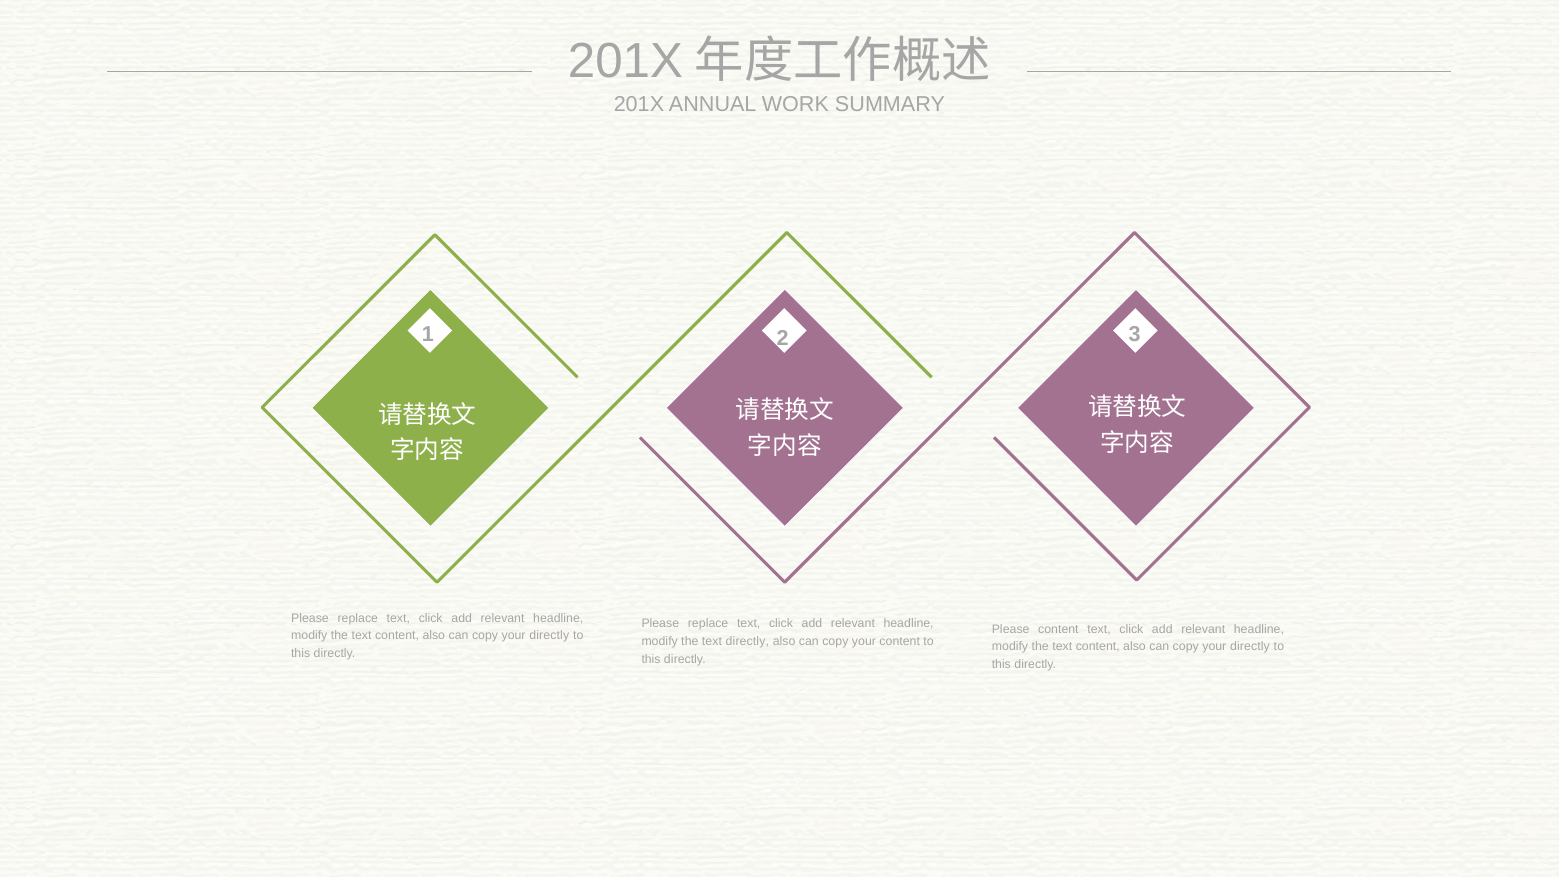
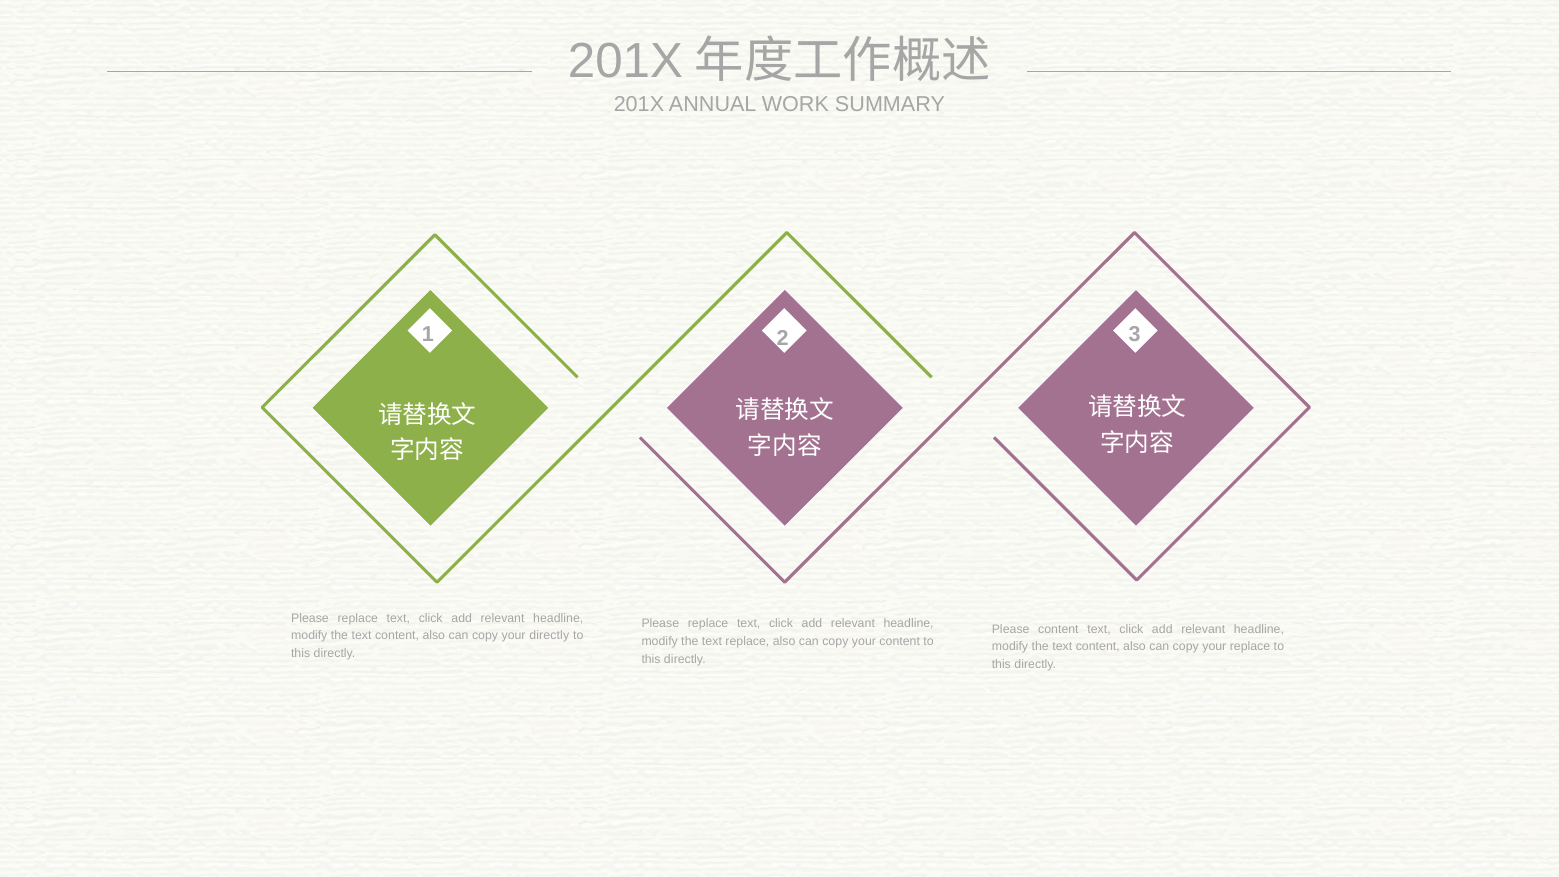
text directly: directly -> replace
directly at (1250, 647): directly -> replace
